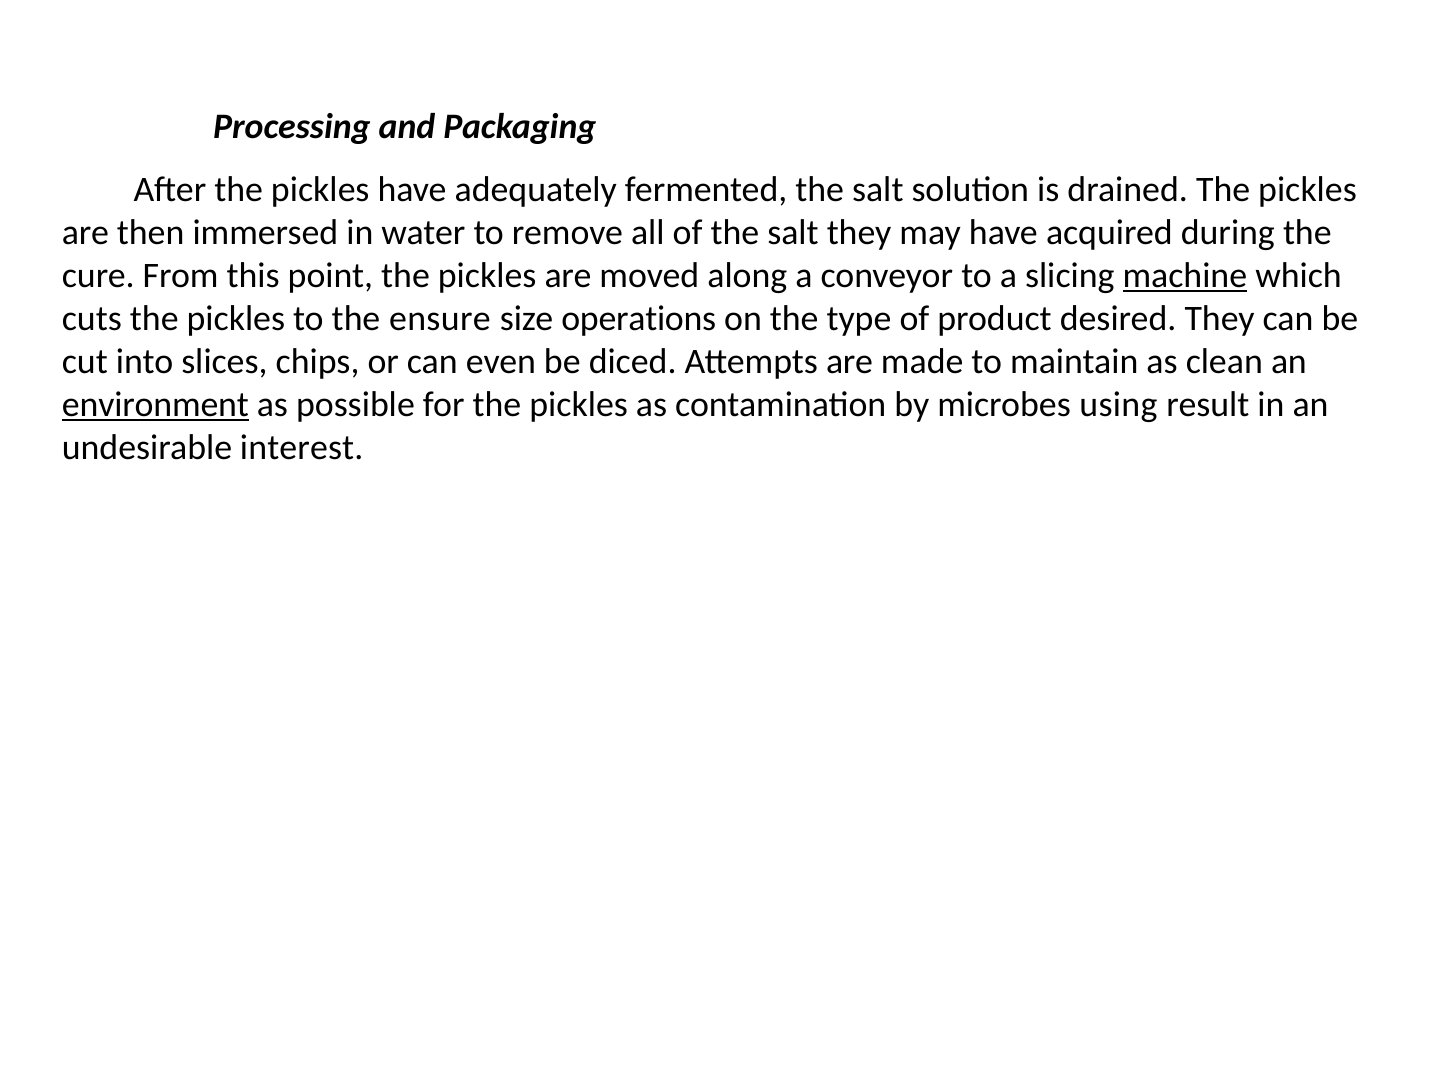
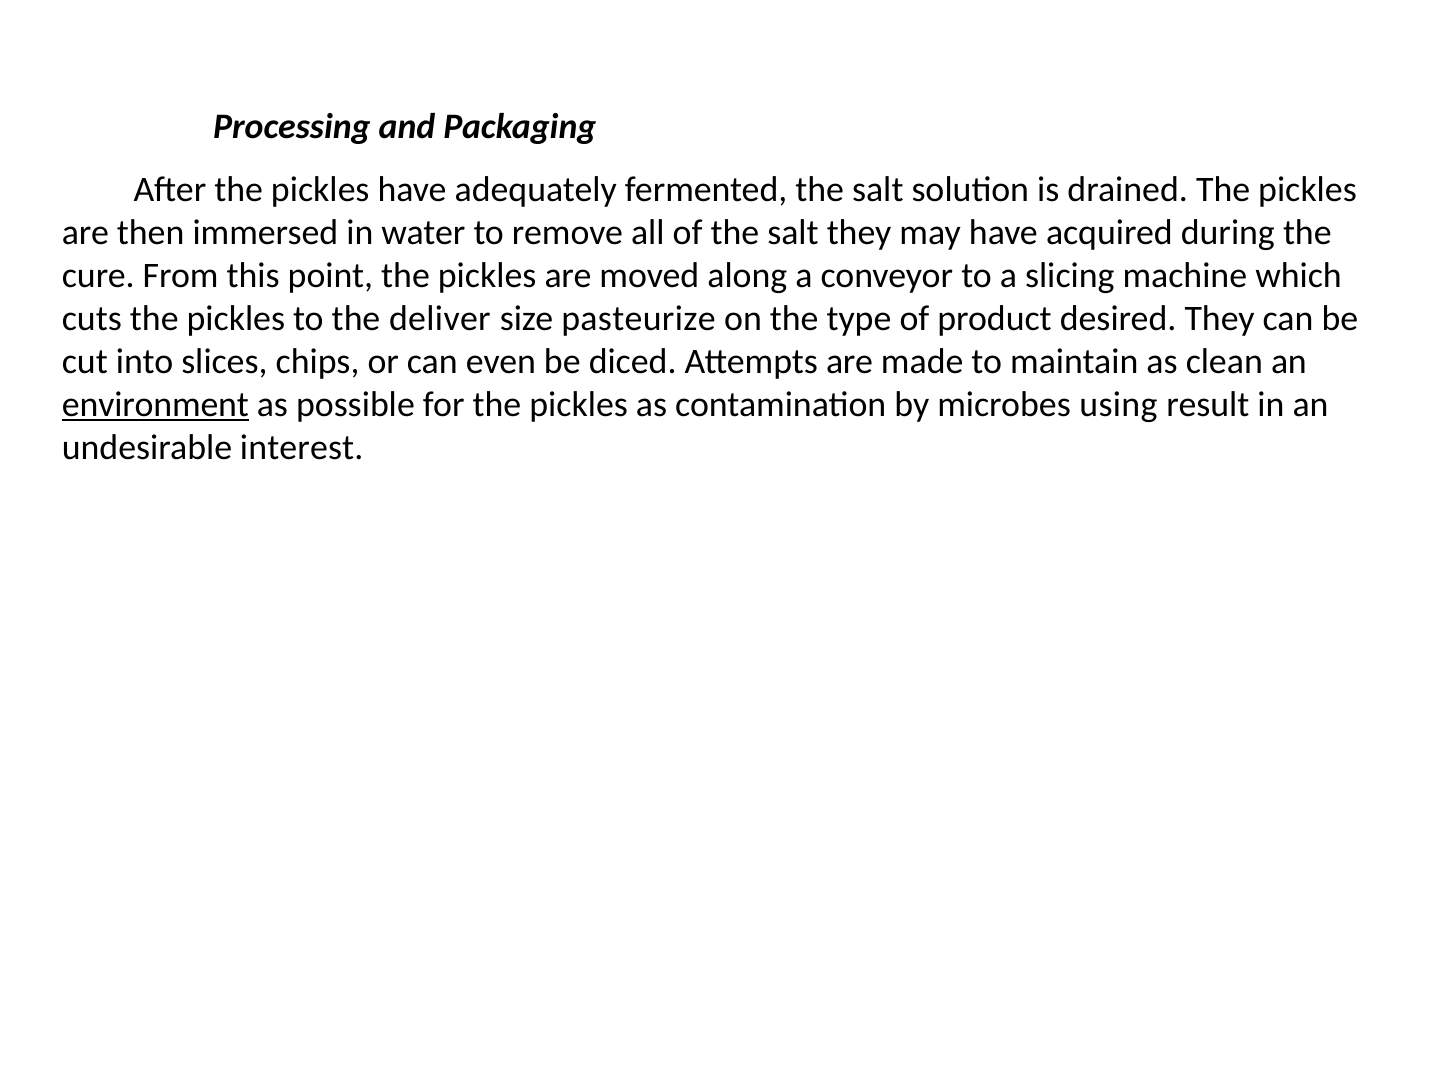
machine underline: present -> none
ensure: ensure -> deliver
operations: operations -> pasteurize
